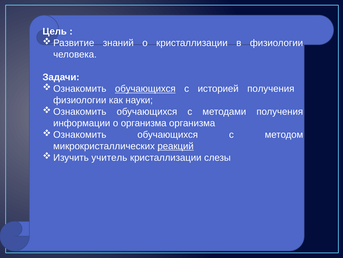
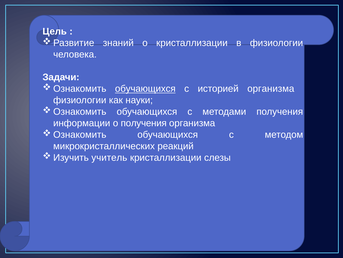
историей получения: получения -> организма
о организма: организма -> получения
реакций underline: present -> none
